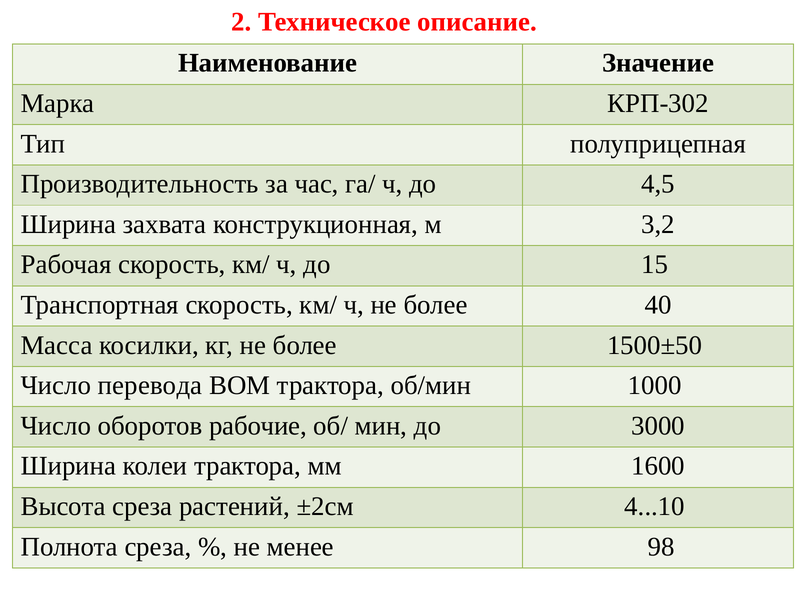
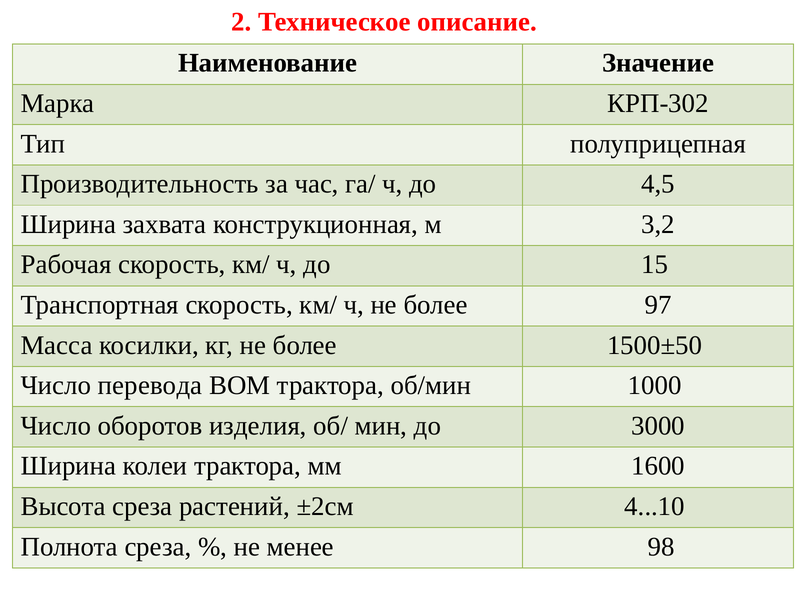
40: 40 -> 97
рабочие: рабочие -> изделия
